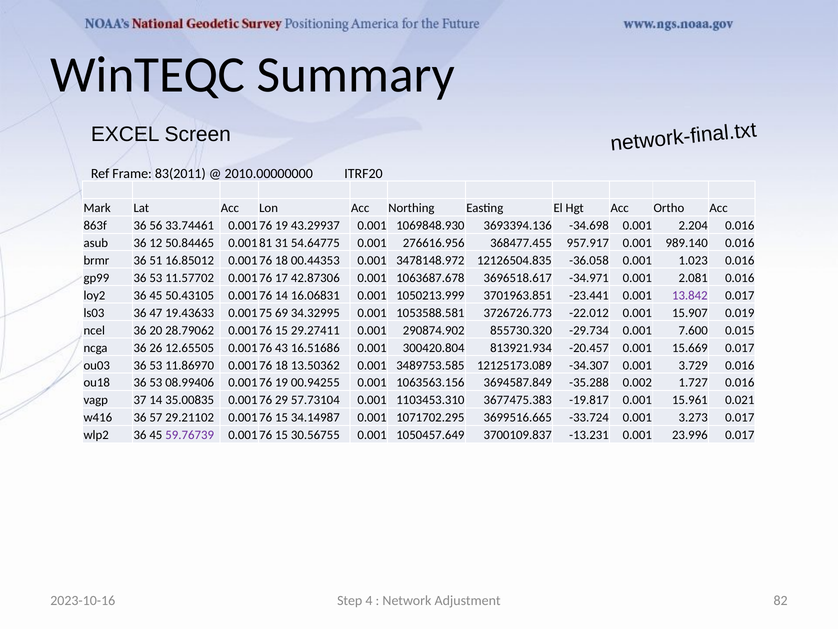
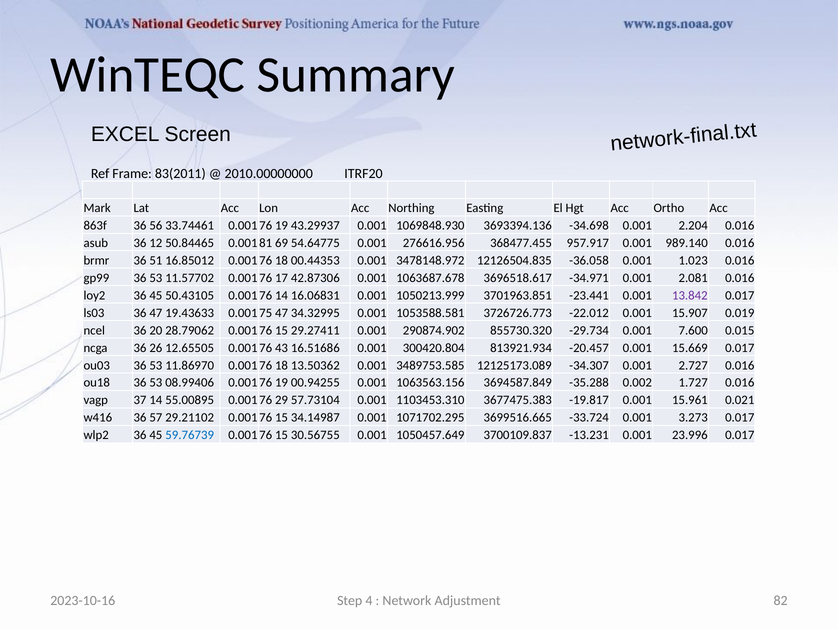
31: 31 -> 69
69 at (282, 313): 69 -> 47
3.729: 3.729 -> 2.727
35.00835: 35.00835 -> 55.00895
59.76739 colour: purple -> blue
